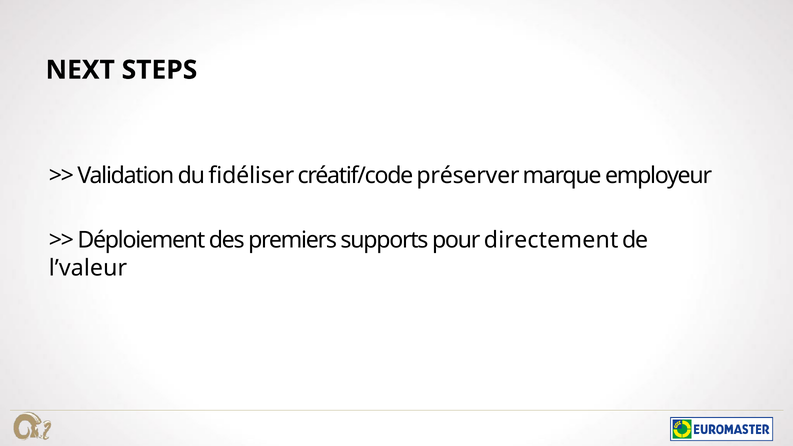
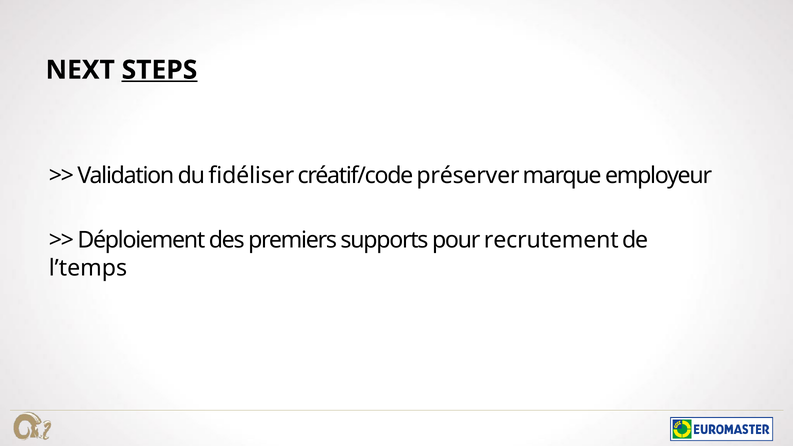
STEPS underline: none -> present
directement: directement -> recrutement
l’valeur: l’valeur -> l’temps
